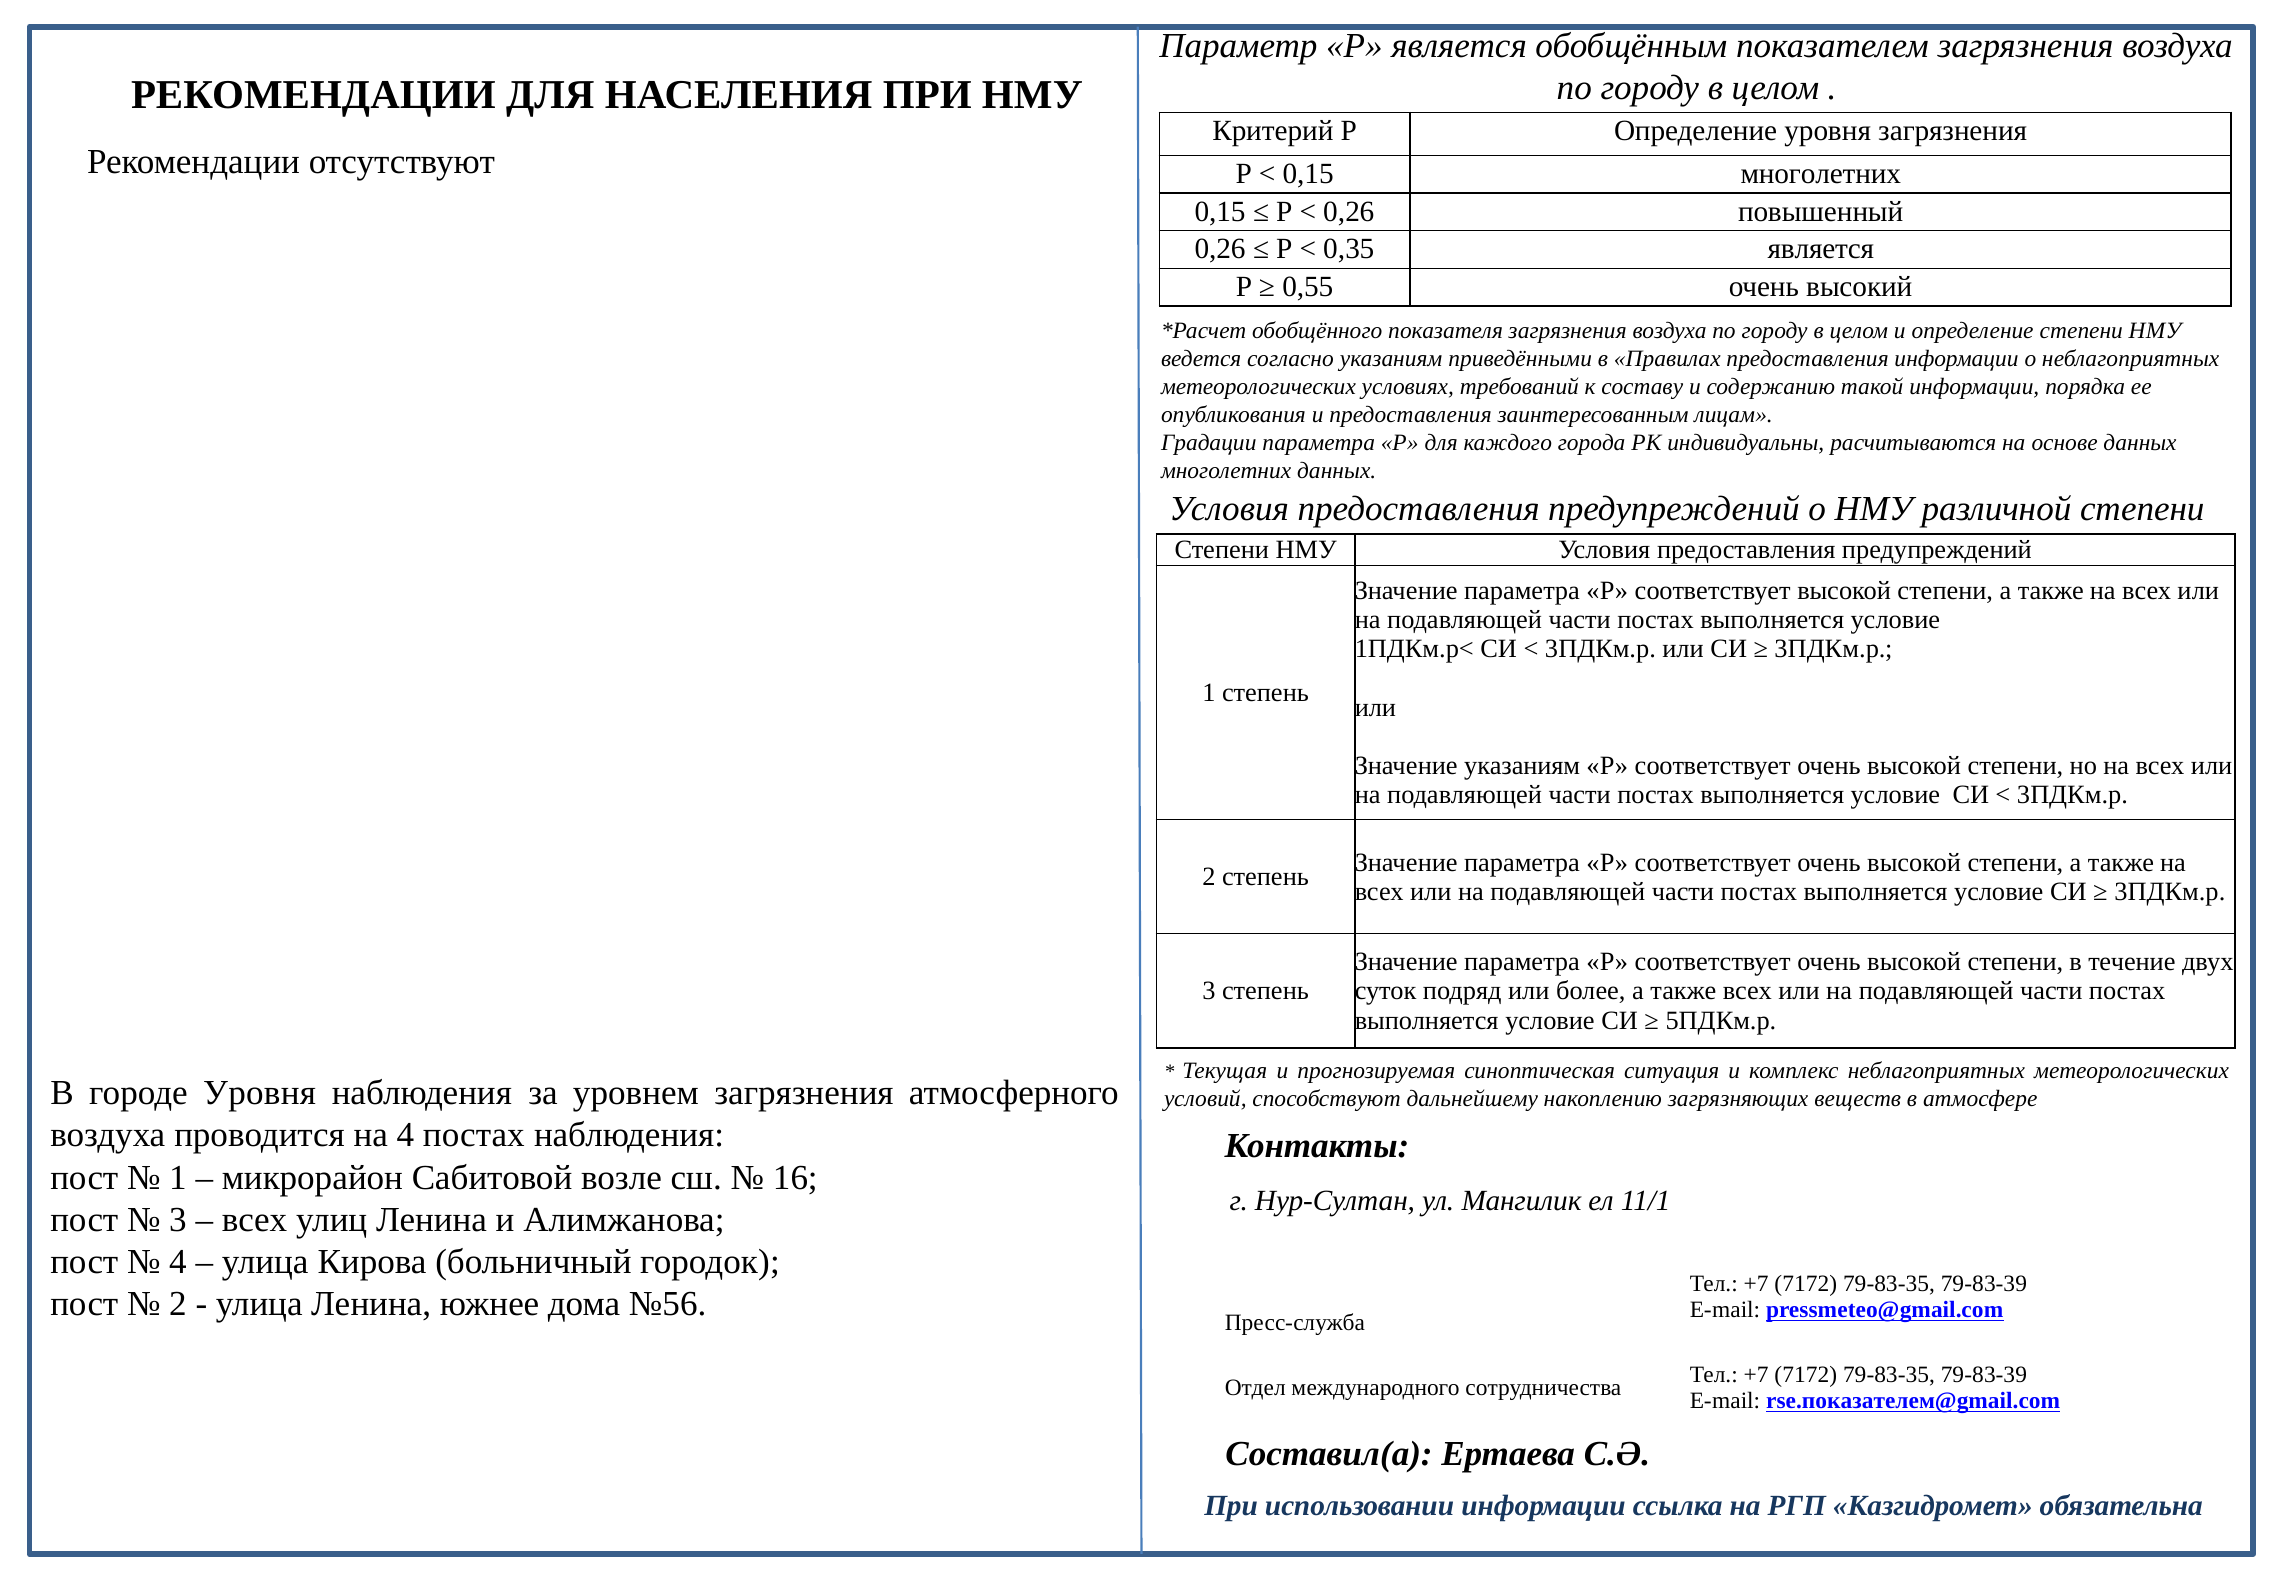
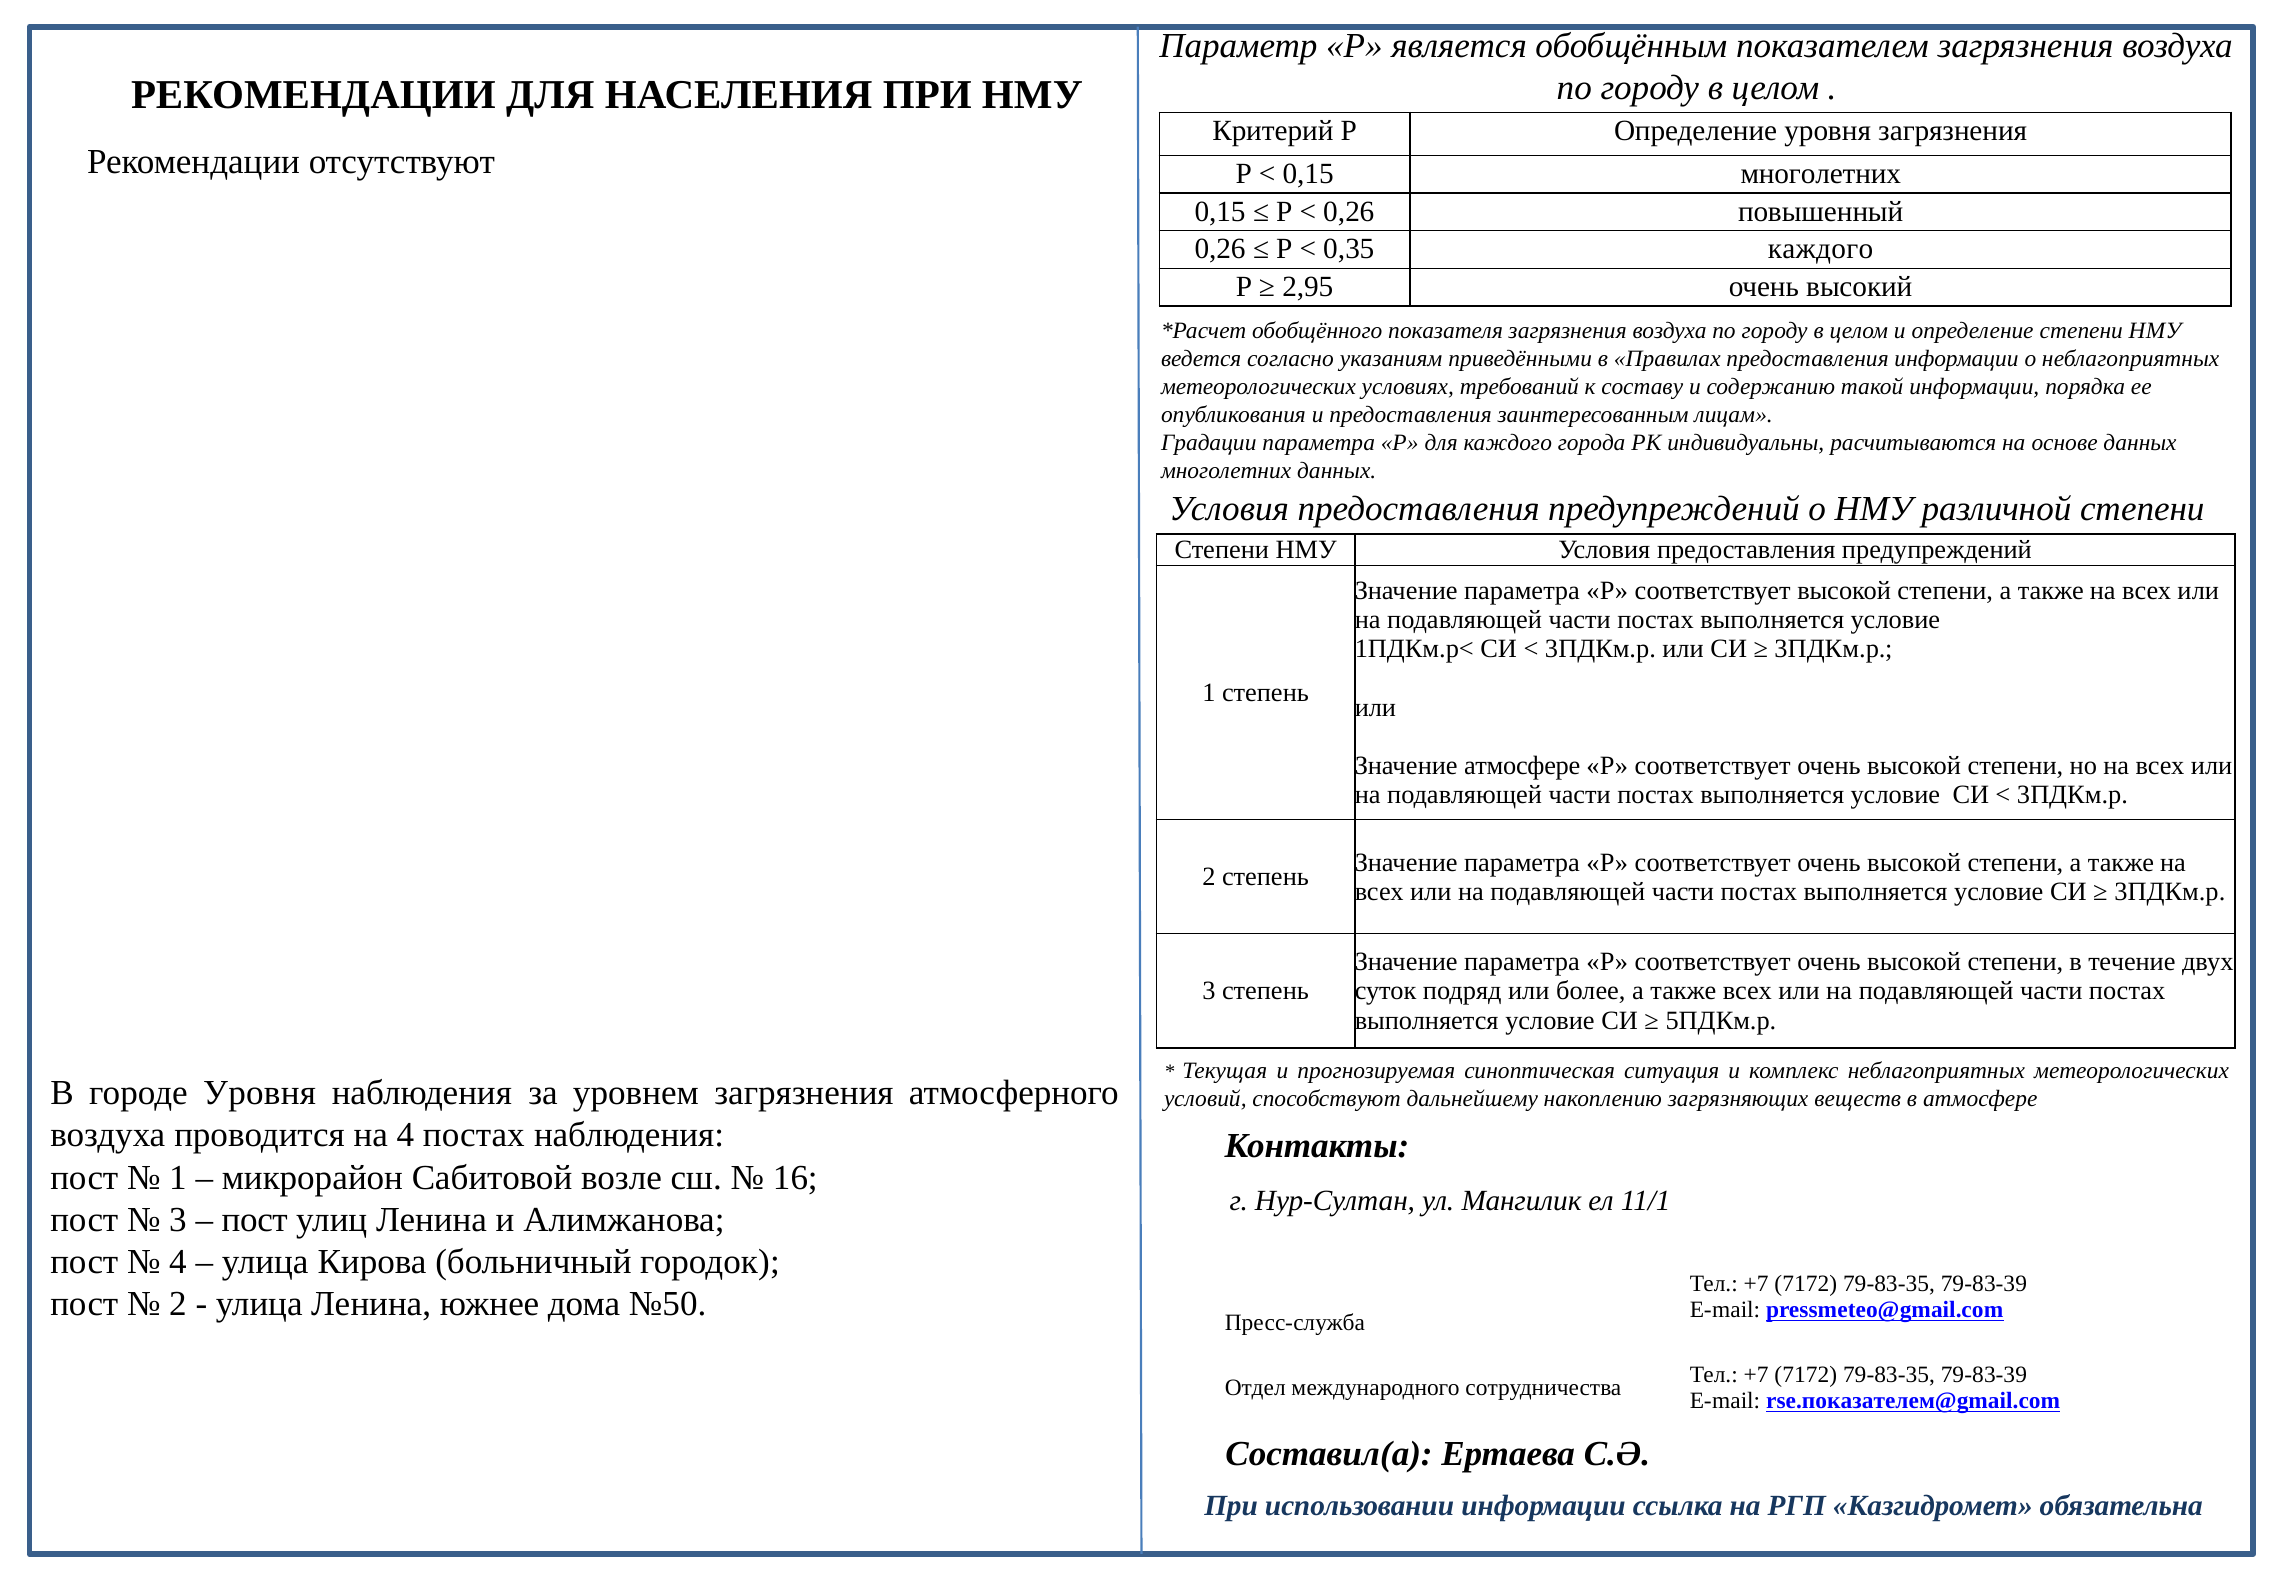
0,35 является: является -> каждого
0,55: 0,55 -> 2,95
Значение указаниям: указаниям -> атмосфере
всех at (255, 1219): всех -> пост
№56: №56 -> №50
